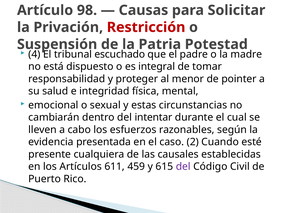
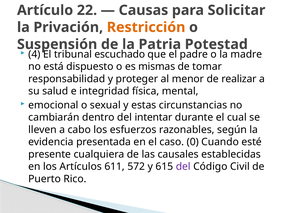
98: 98 -> 22
Restricción colour: red -> orange
integral: integral -> mismas
pointer: pointer -> realizar
2: 2 -> 0
459: 459 -> 572
